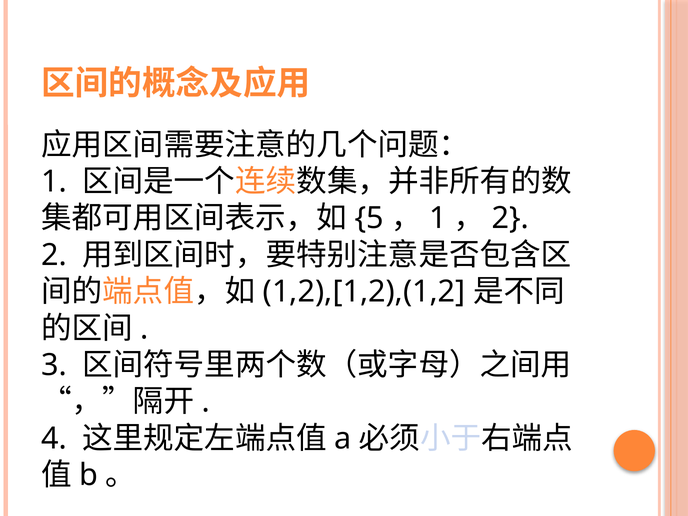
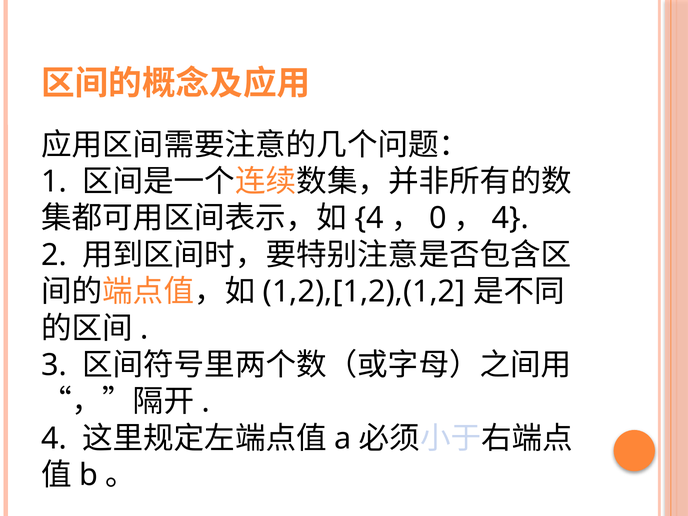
5 at (369, 218): 5 -> 4
1 at (438, 218): 1 -> 0
2 at (510, 218): 2 -> 4
